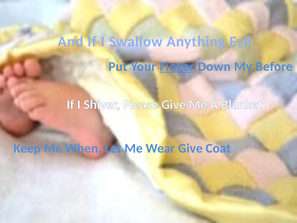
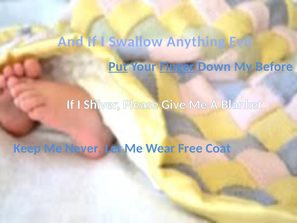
Put underline: none -> present
When: When -> Never
Wear Give: Give -> Free
